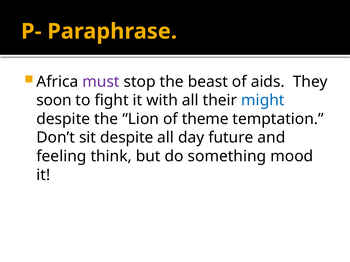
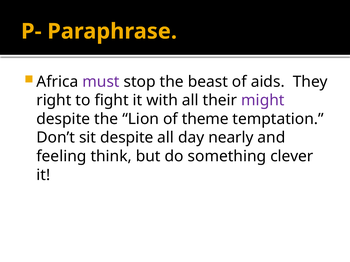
soon: soon -> right
might colour: blue -> purple
future: future -> nearly
mood: mood -> clever
